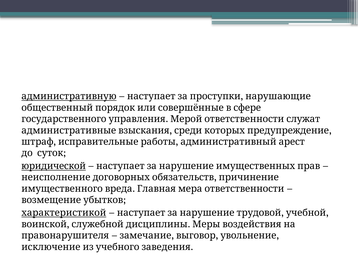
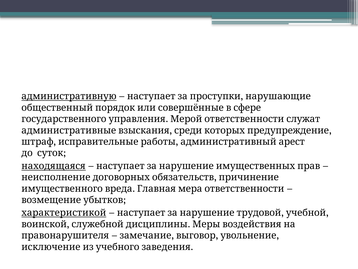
юридической: юридической -> находящаяся
